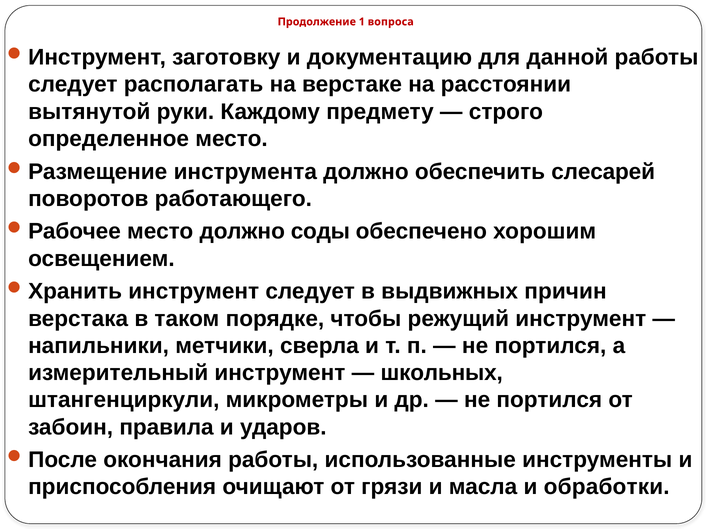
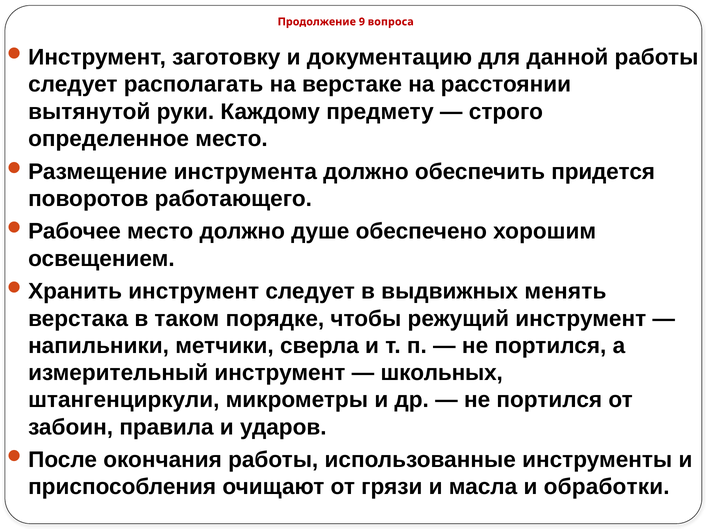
1: 1 -> 9
слесарей: слесарей -> придется
соды: соды -> душе
причин: причин -> менять
